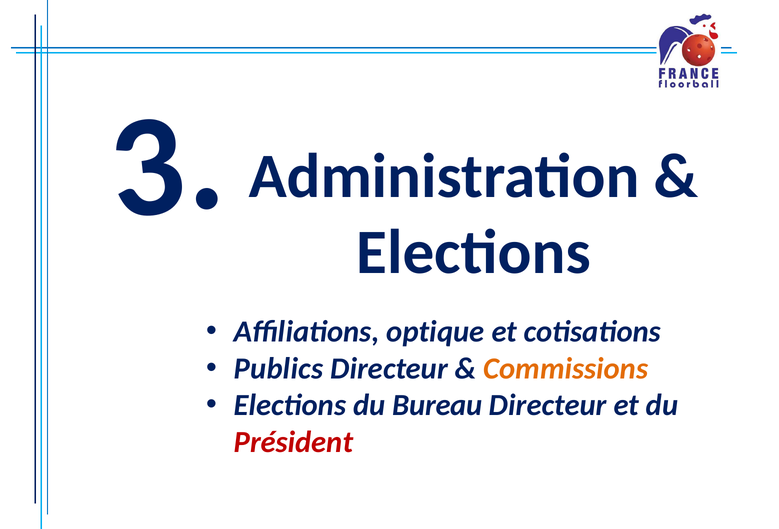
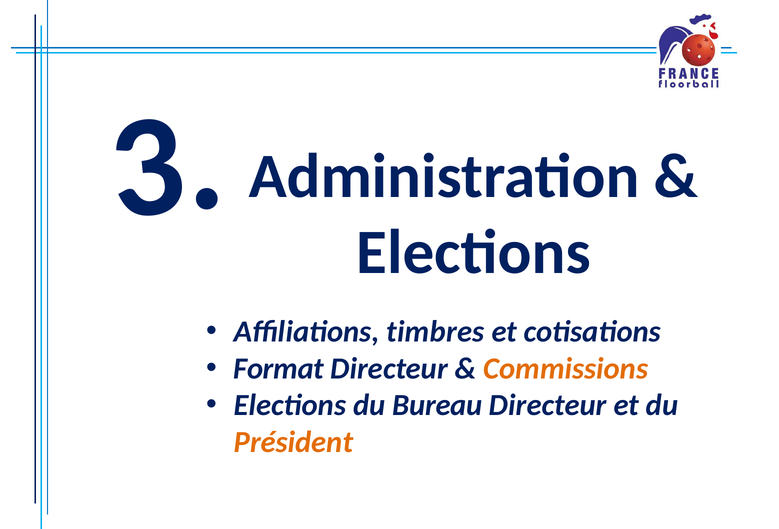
optique: optique -> timbres
Publics: Publics -> Format
Président colour: red -> orange
